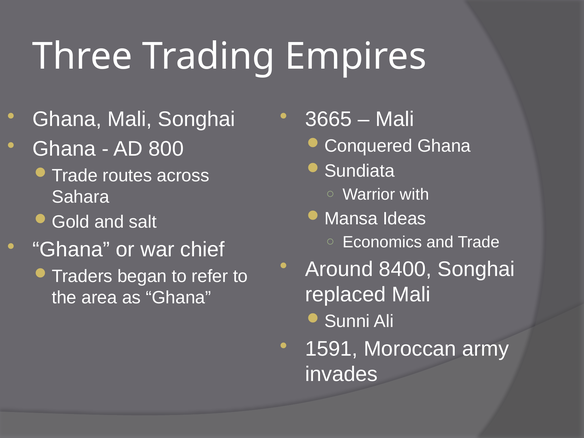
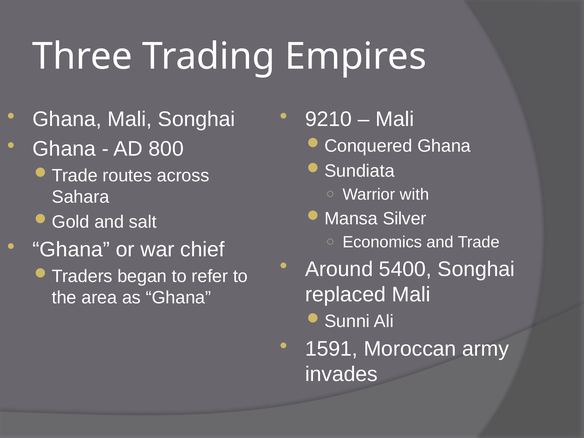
3665: 3665 -> 9210
Ideas: Ideas -> Silver
8400: 8400 -> 5400
